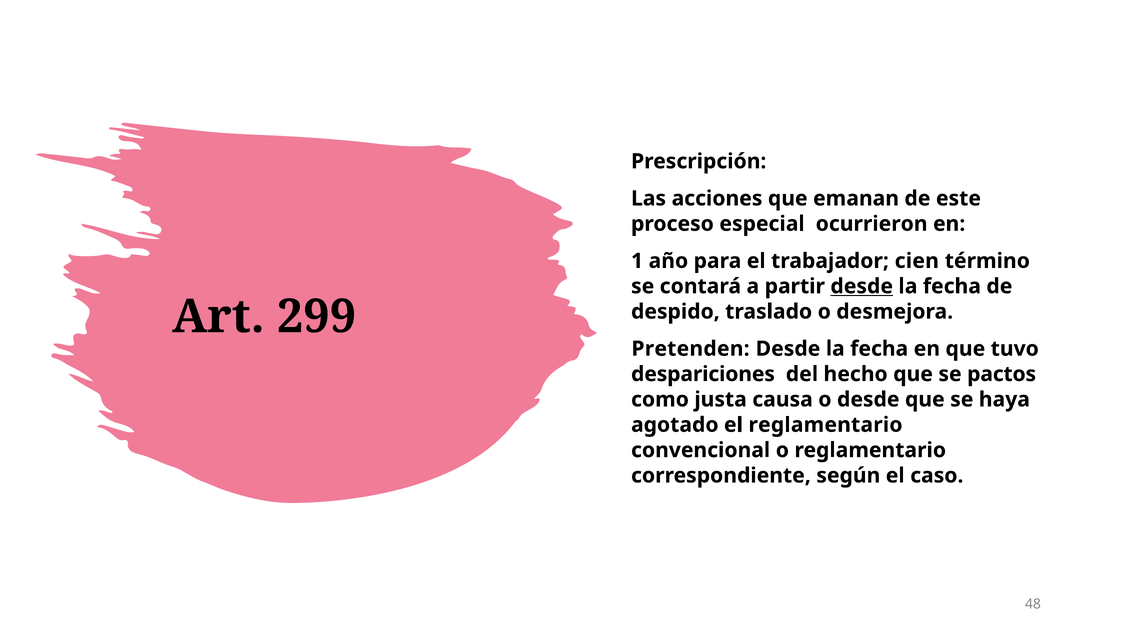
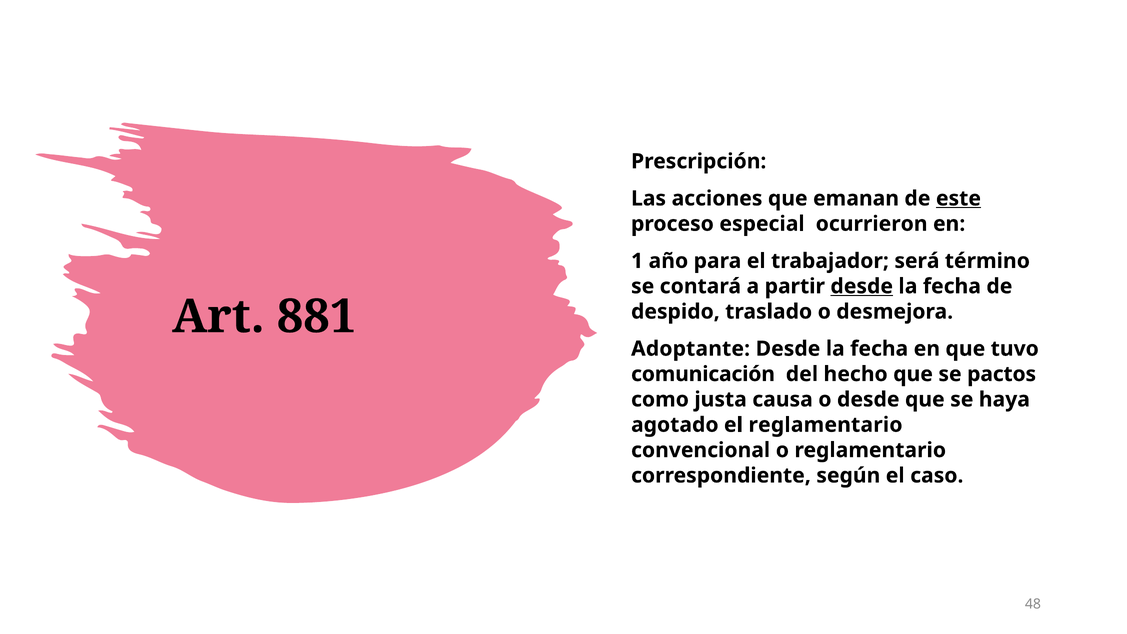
este underline: none -> present
cien: cien -> será
299: 299 -> 881
Pretenden: Pretenden -> Adoptante
despariciones: despariciones -> comunicación
